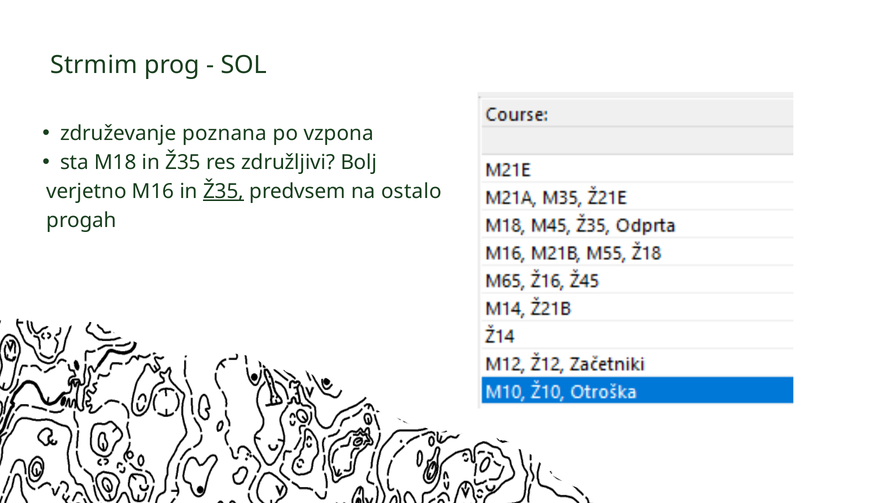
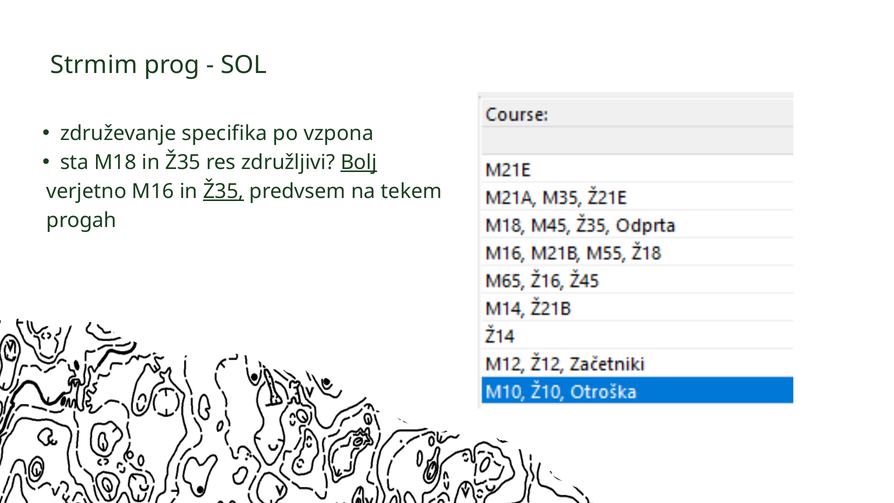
poznana: poznana -> specifika
Bolj underline: none -> present
ostalo: ostalo -> tekem
